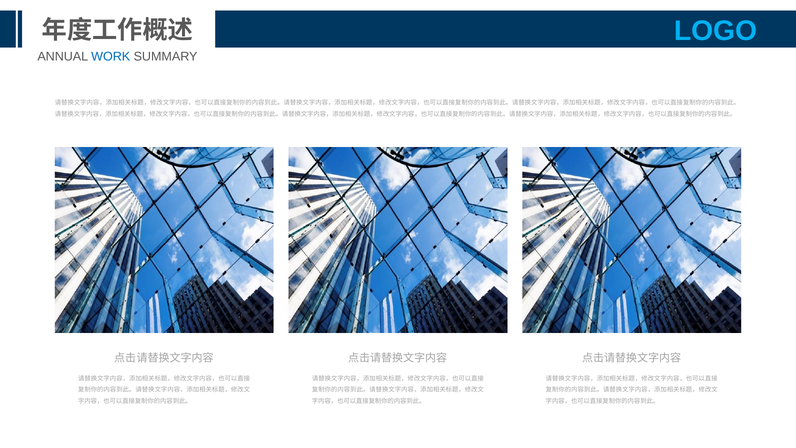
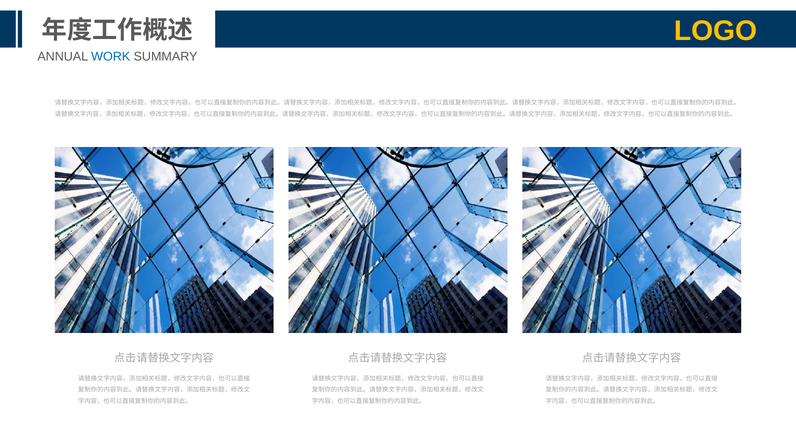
LOGO colour: light blue -> yellow
